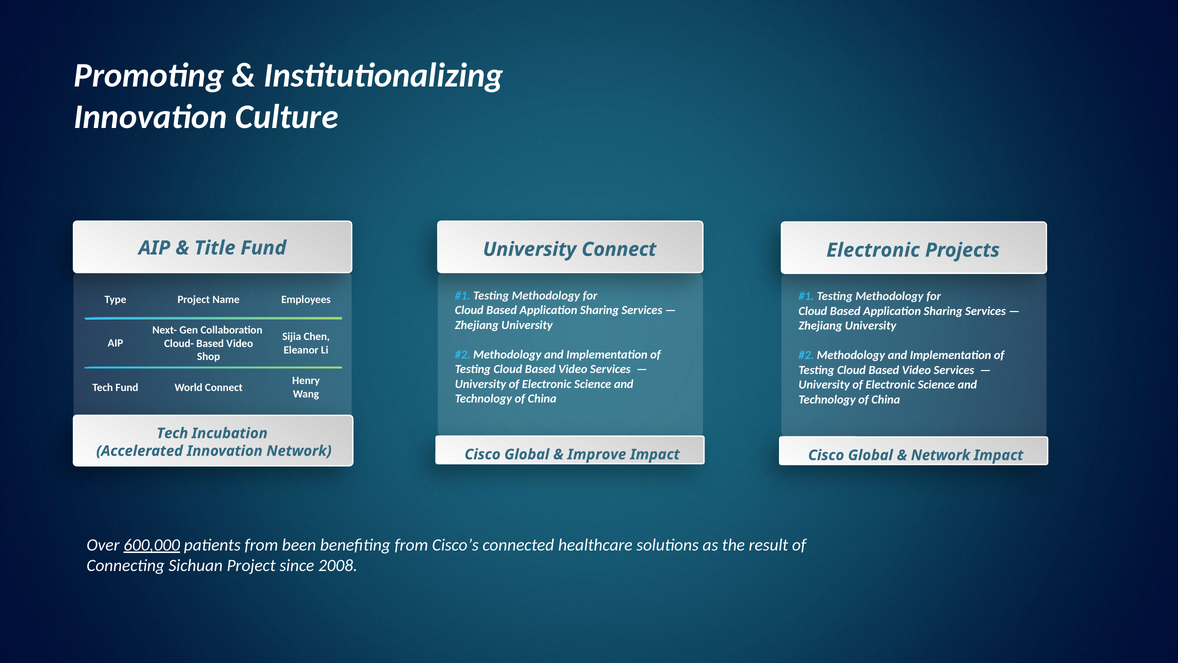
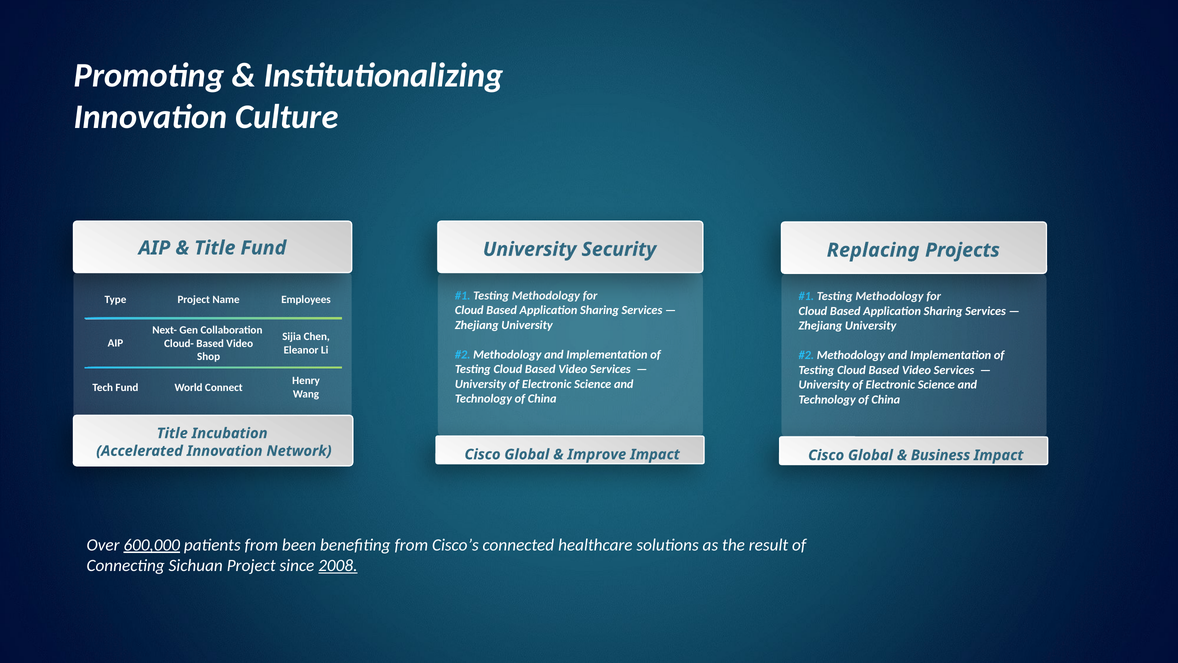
University Connect: Connect -> Security
Electronic at (873, 250): Electronic -> Replacing
Tech at (172, 433): Tech -> Title
Network at (941, 455): Network -> Business
2008 underline: none -> present
